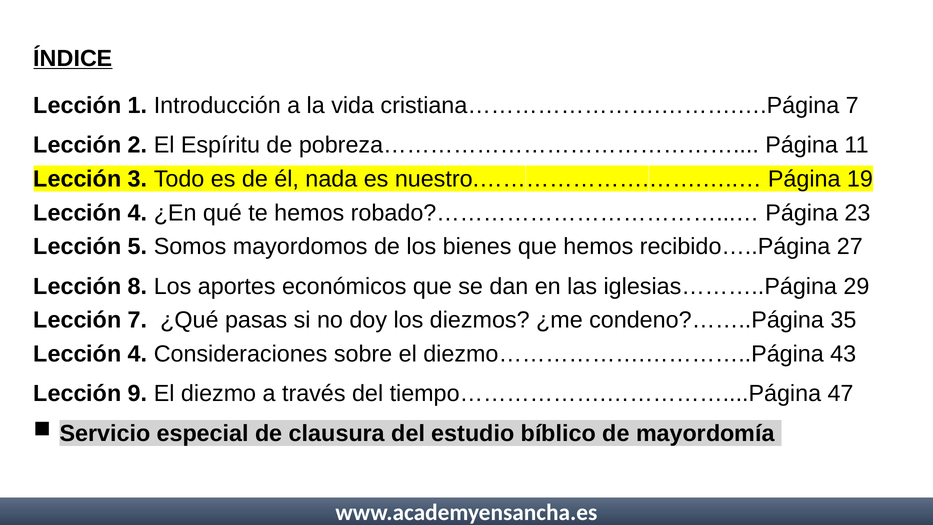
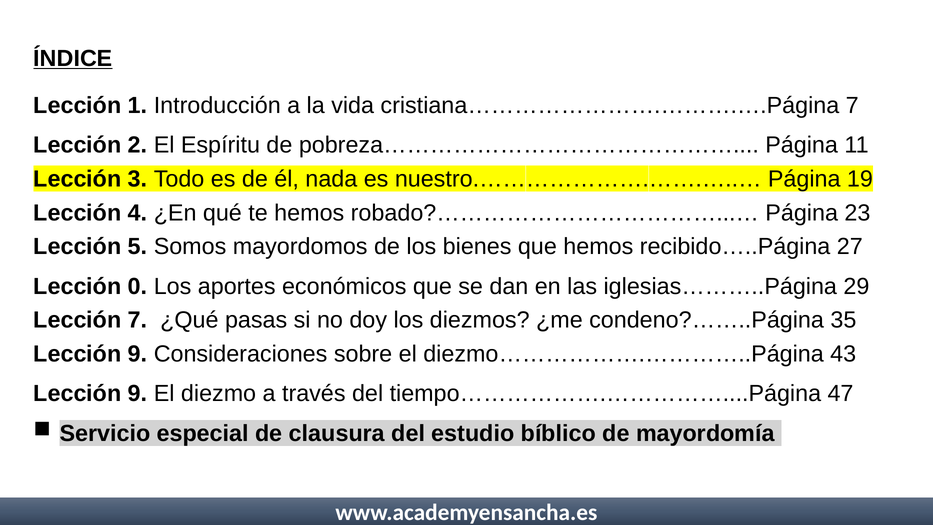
8: 8 -> 0
4 at (138, 354): 4 -> 9
